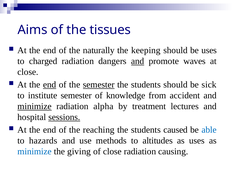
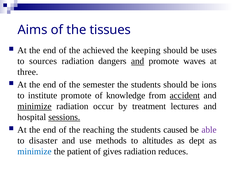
naturally: naturally -> achieved
charged: charged -> sources
close at (28, 72): close -> three
end at (50, 85) underline: present -> none
semester at (99, 85) underline: present -> none
sick: sick -> ions
institute semester: semester -> promote
accident underline: none -> present
alpha: alpha -> occur
able colour: blue -> purple
hazards: hazards -> disaster
as uses: uses -> dept
giving: giving -> patient
of close: close -> gives
causing: causing -> reduces
